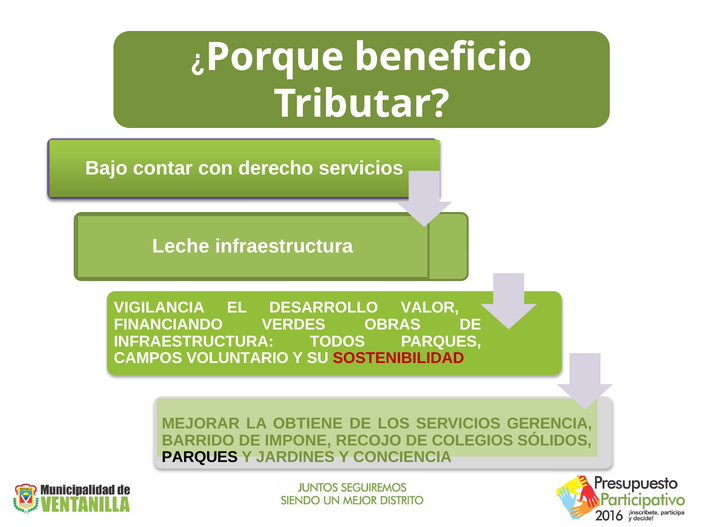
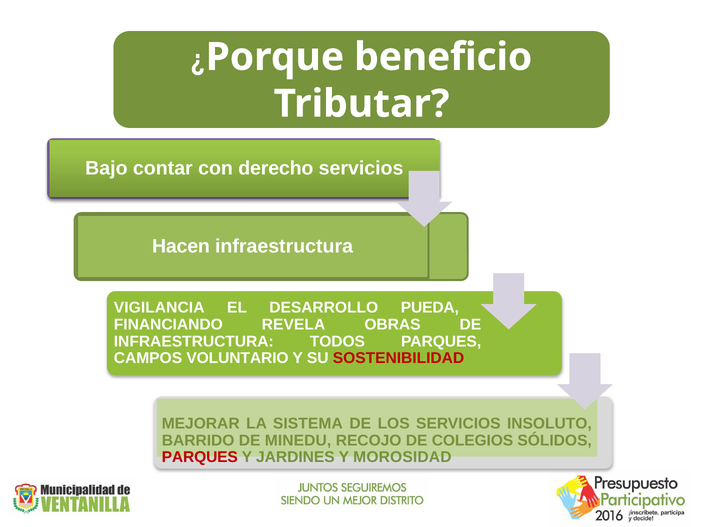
Leche: Leche -> Hacen
VALOR: VALOR -> PUEDA
VERDES: VERDES -> REVELA
OBTIENE: OBTIENE -> SISTEMA
GERENCIA: GERENCIA -> INSOLUTO
IMPONE: IMPONE -> MINEDU
PARQUES at (200, 457) colour: black -> red
CONCIENCIA: CONCIENCIA -> MOROSIDAD
